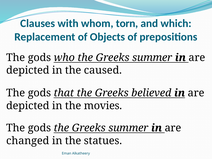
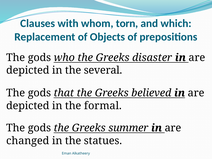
who the Greeks summer: summer -> disaster
caused: caused -> several
movies: movies -> formal
